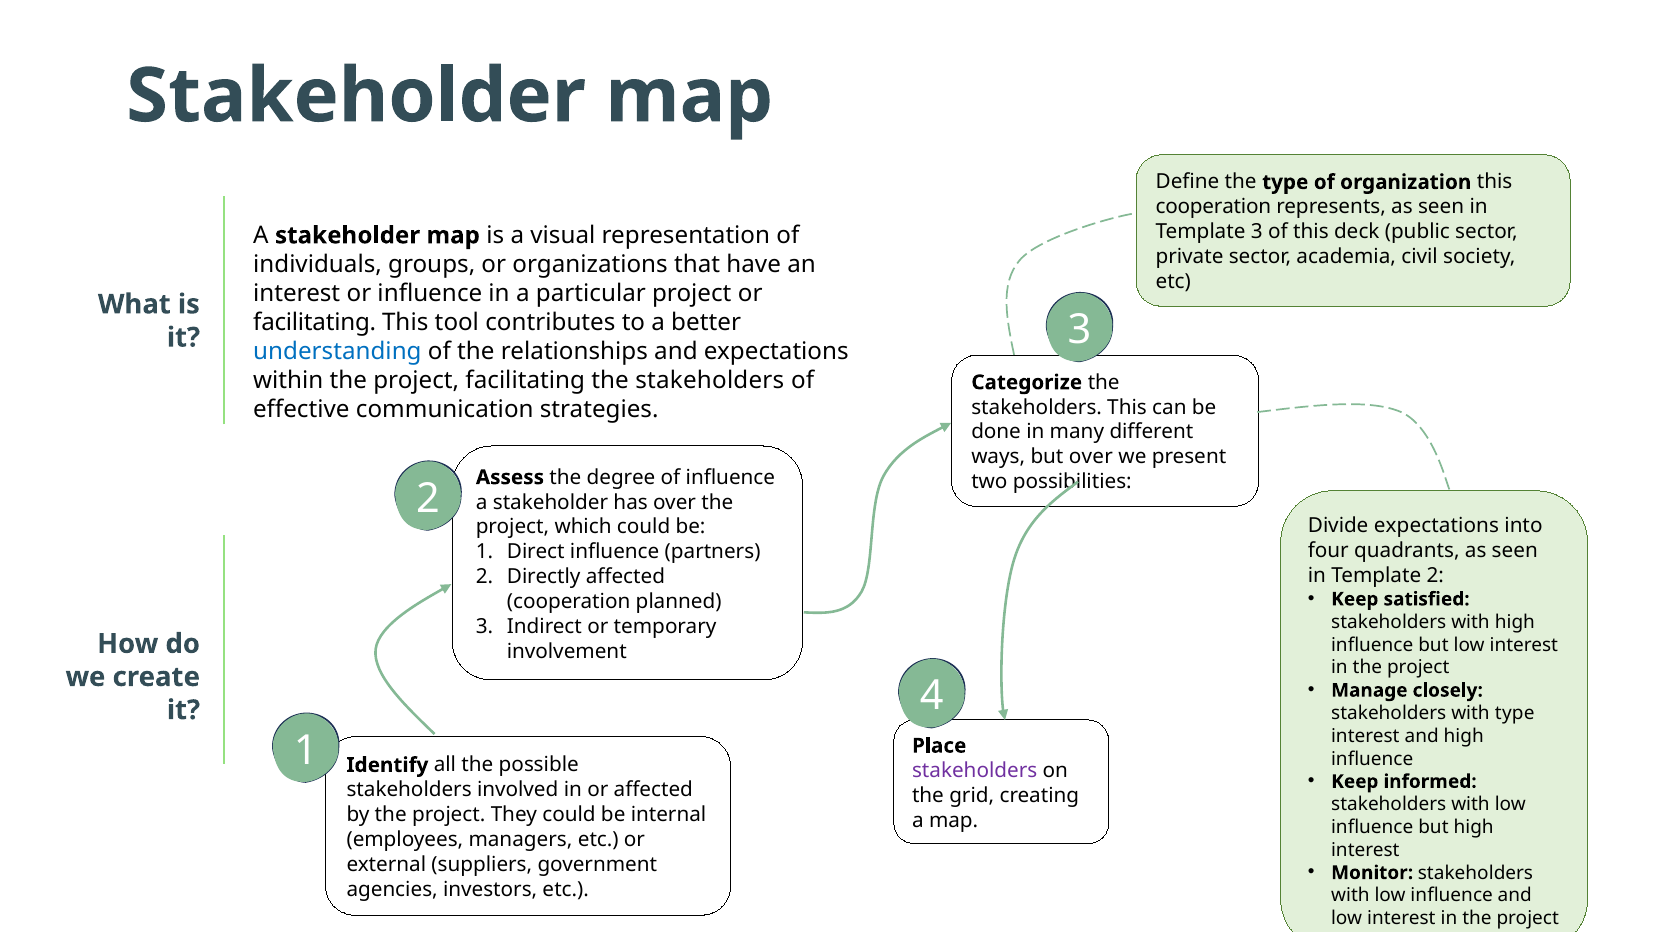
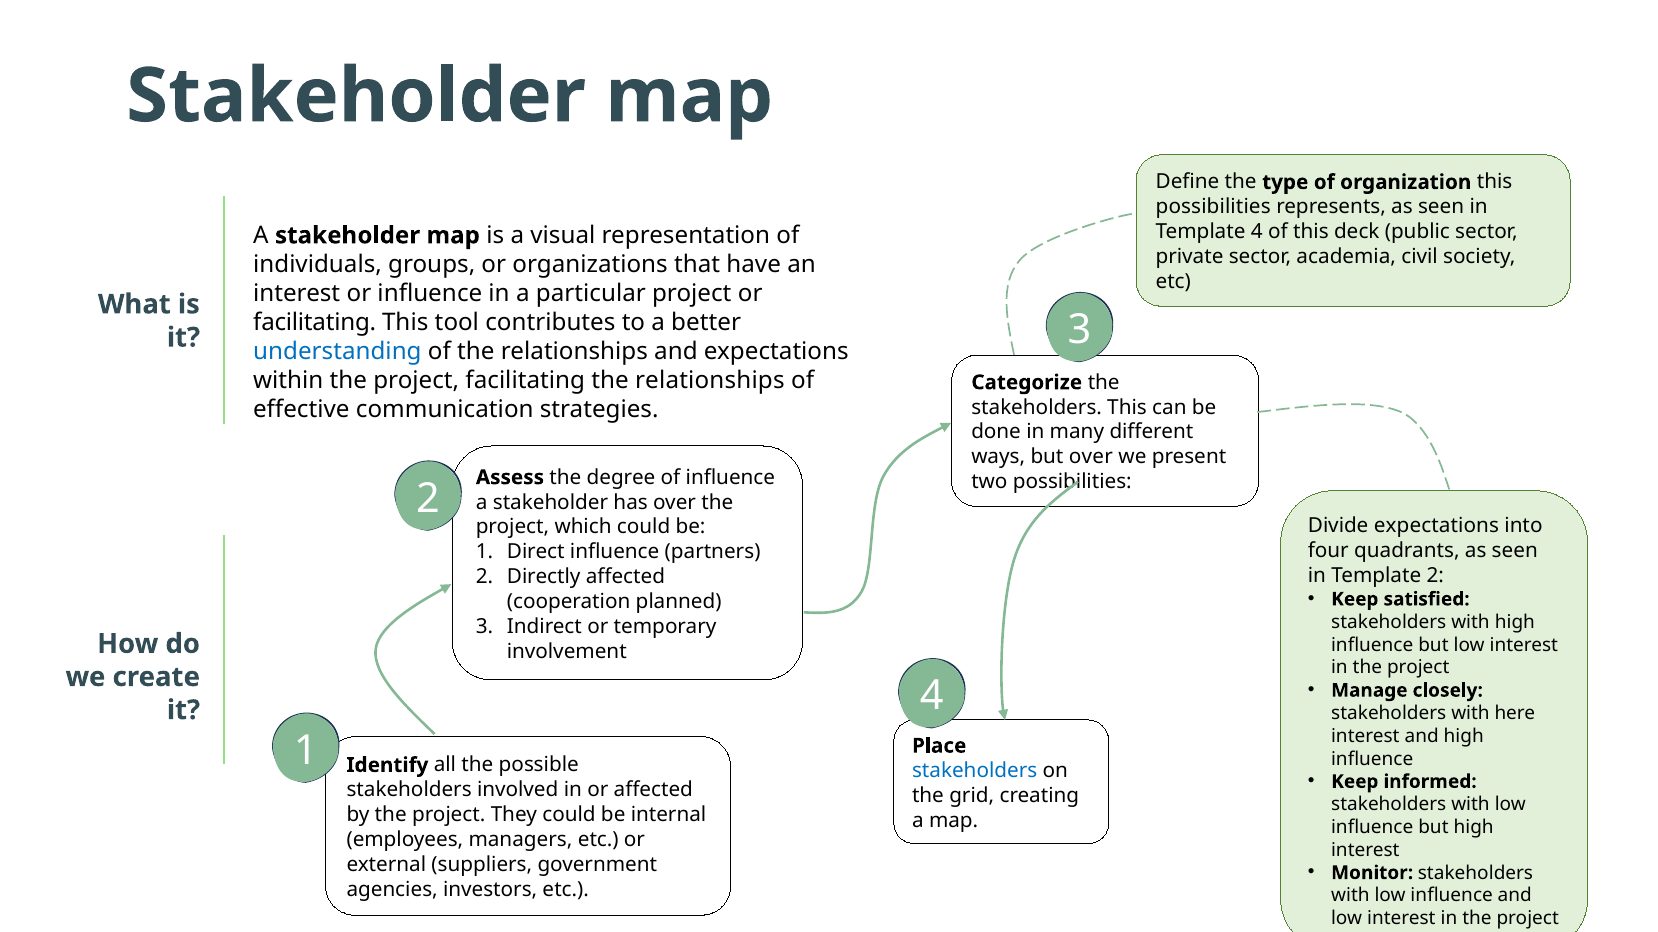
cooperation at (1213, 207): cooperation -> possibilities
Template 3: 3 -> 4
facilitating the stakeholders: stakeholders -> relationships
with type: type -> here
stakeholders at (975, 771) colour: purple -> blue
